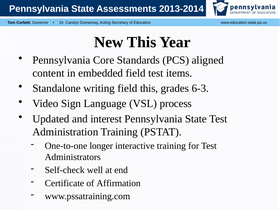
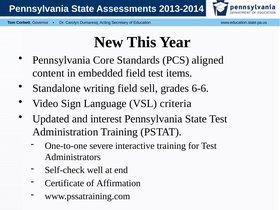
field this: this -> sell
6-3: 6-3 -> 6-6
process: process -> criteria
longer: longer -> severe
